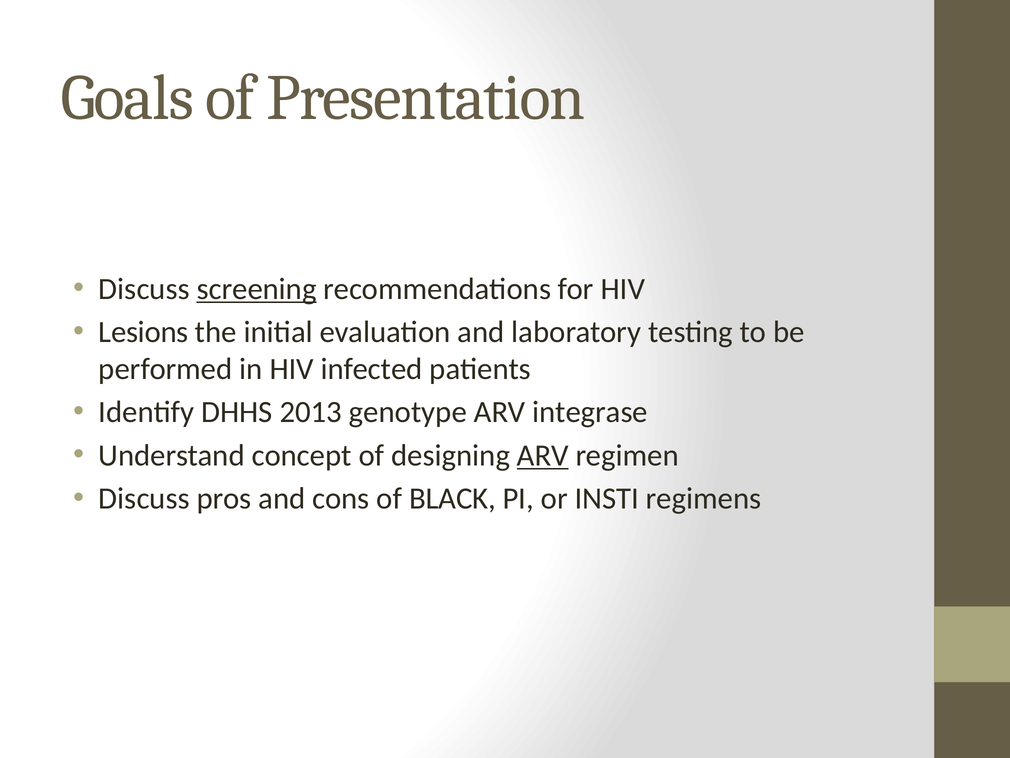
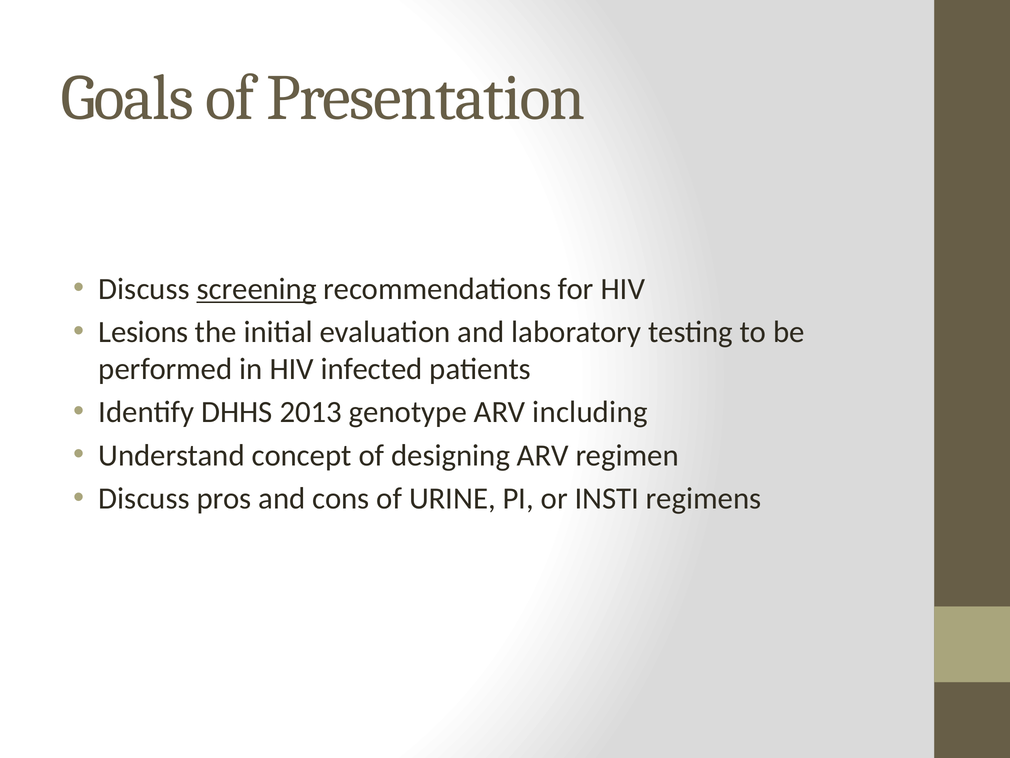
integrase: integrase -> including
ARV at (543, 455) underline: present -> none
BLACK: BLACK -> URINE
